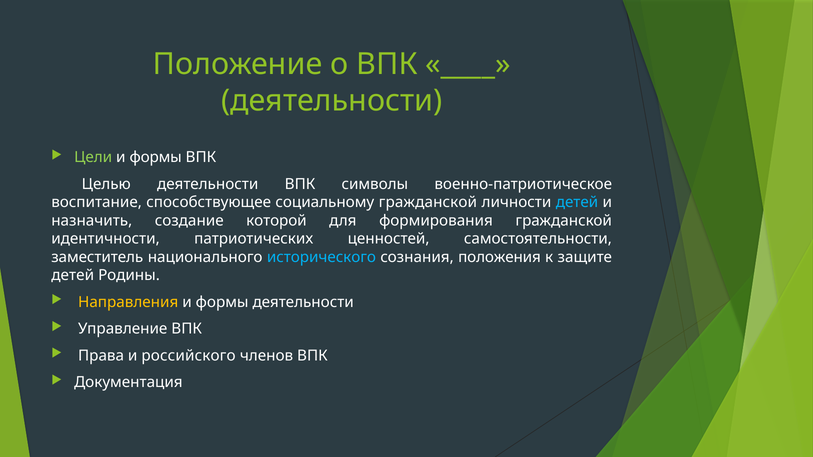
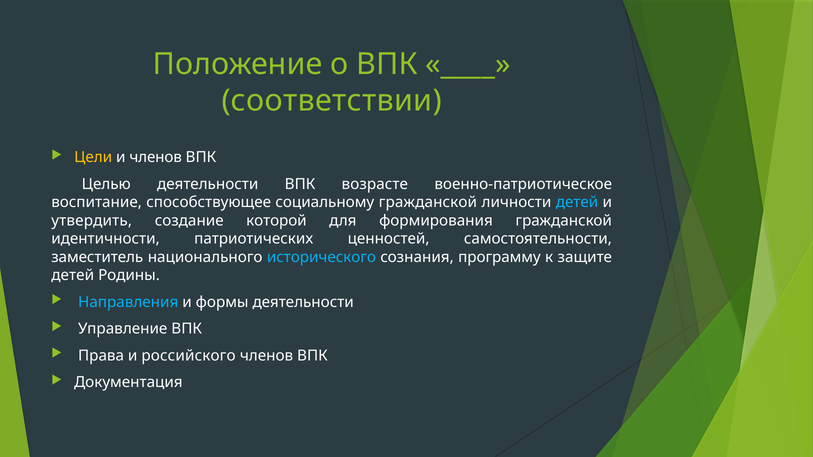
деятельности at (332, 101): деятельности -> соответствии
Цели colour: light green -> yellow
формы at (156, 157): формы -> членов
символы: символы -> возрасте
назначить: назначить -> утвердить
положения: положения -> программу
Направления colour: yellow -> light blue
